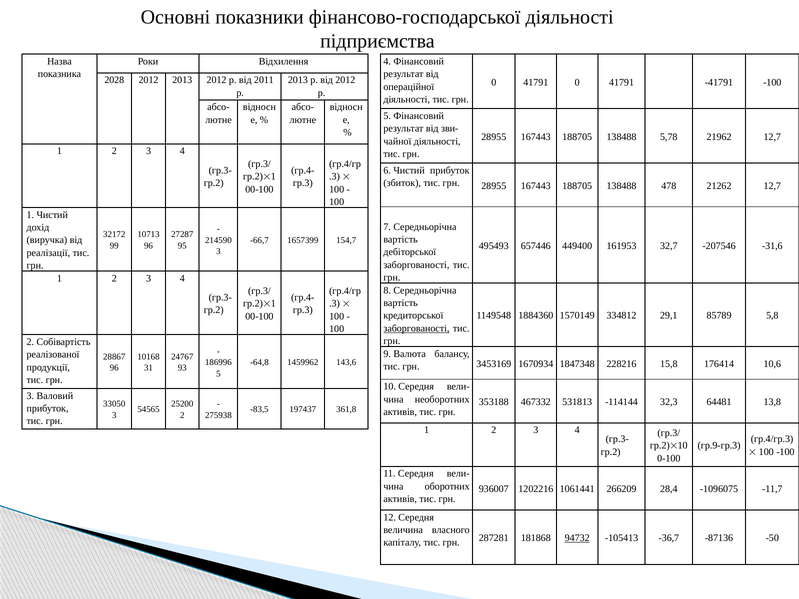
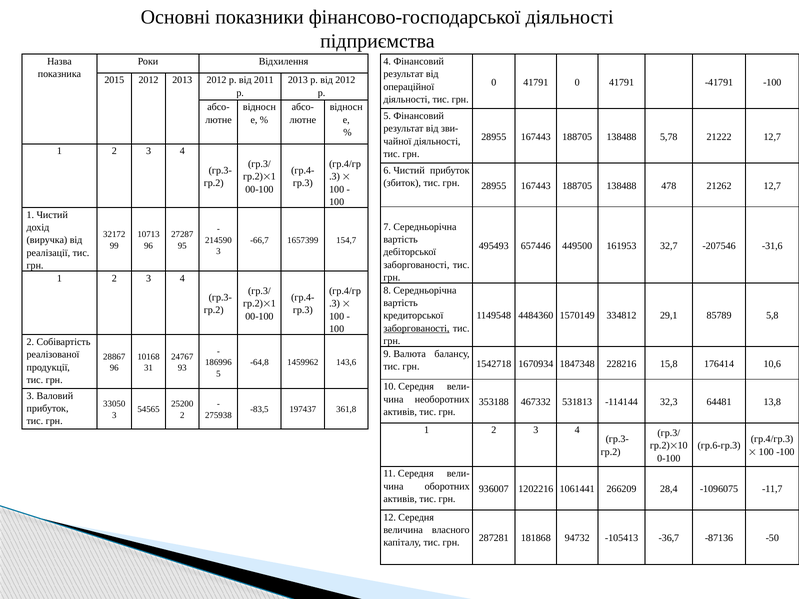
2028: 2028 -> 2015
21962: 21962 -> 21222
449400: 449400 -> 449500
1884360: 1884360 -> 4484360
3453169: 3453169 -> 1542718
гр.9-гр.3: гр.9-гр.3 -> гр.6-гр.3
94732 underline: present -> none
